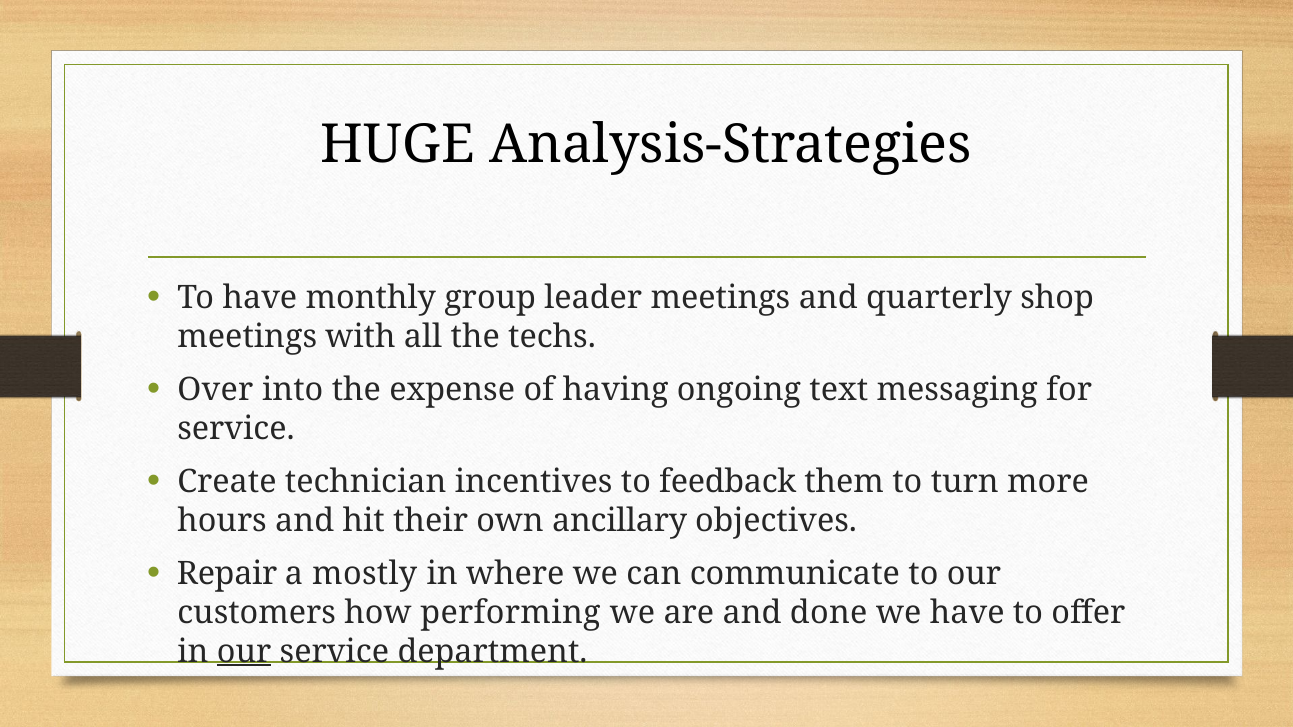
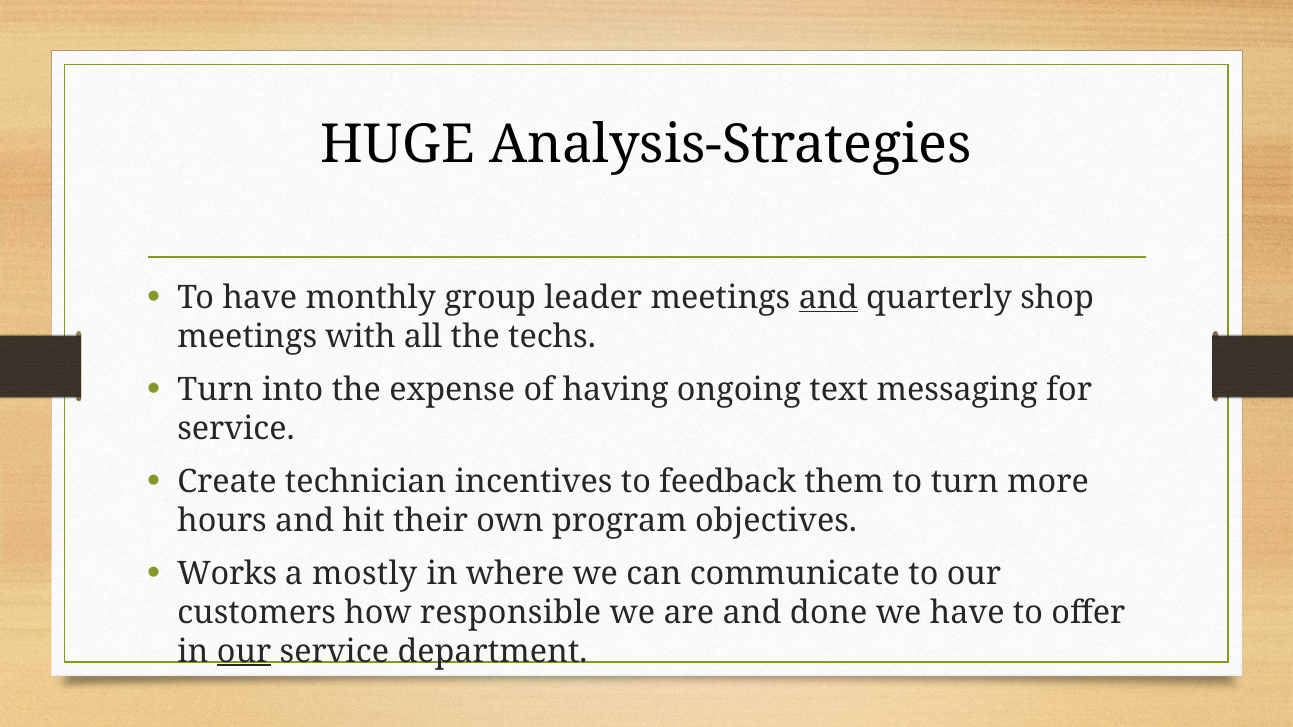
and at (828, 298) underline: none -> present
Over at (215, 390): Over -> Turn
ancillary: ancillary -> program
Repair: Repair -> Works
performing: performing -> responsible
